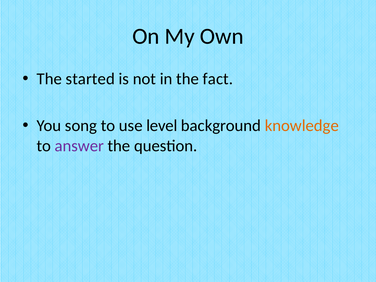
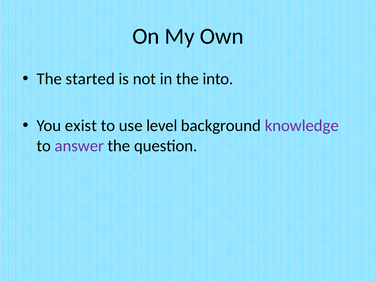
fact: fact -> into
song: song -> exist
knowledge colour: orange -> purple
